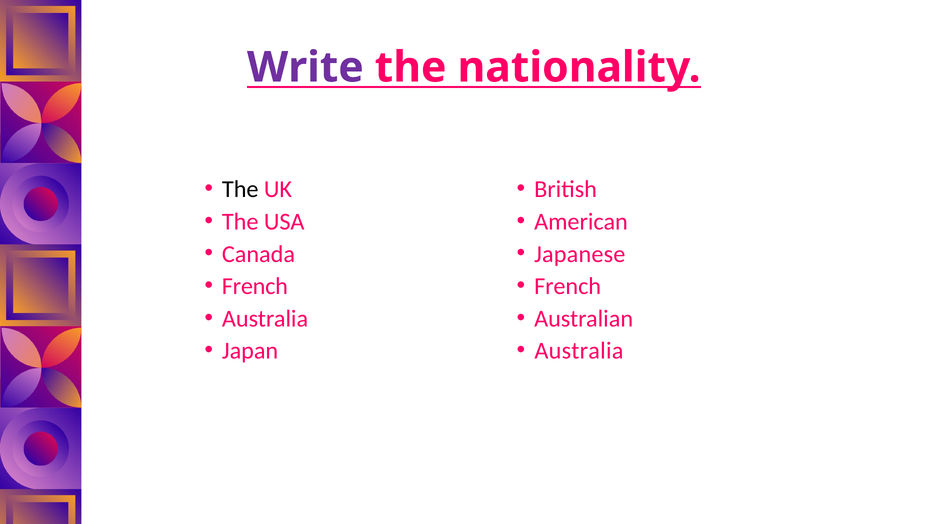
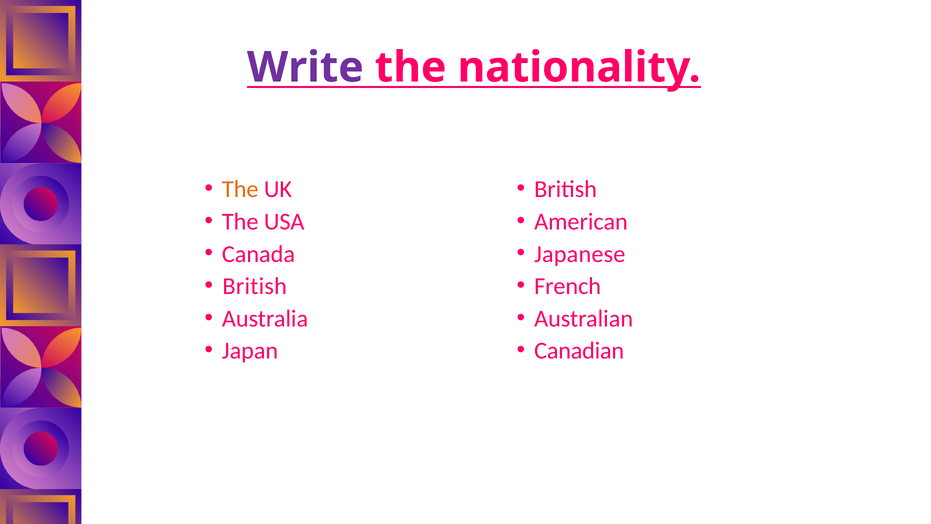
The at (240, 189) colour: black -> orange
French at (255, 286): French -> British
Australia at (579, 351): Australia -> Canadian
